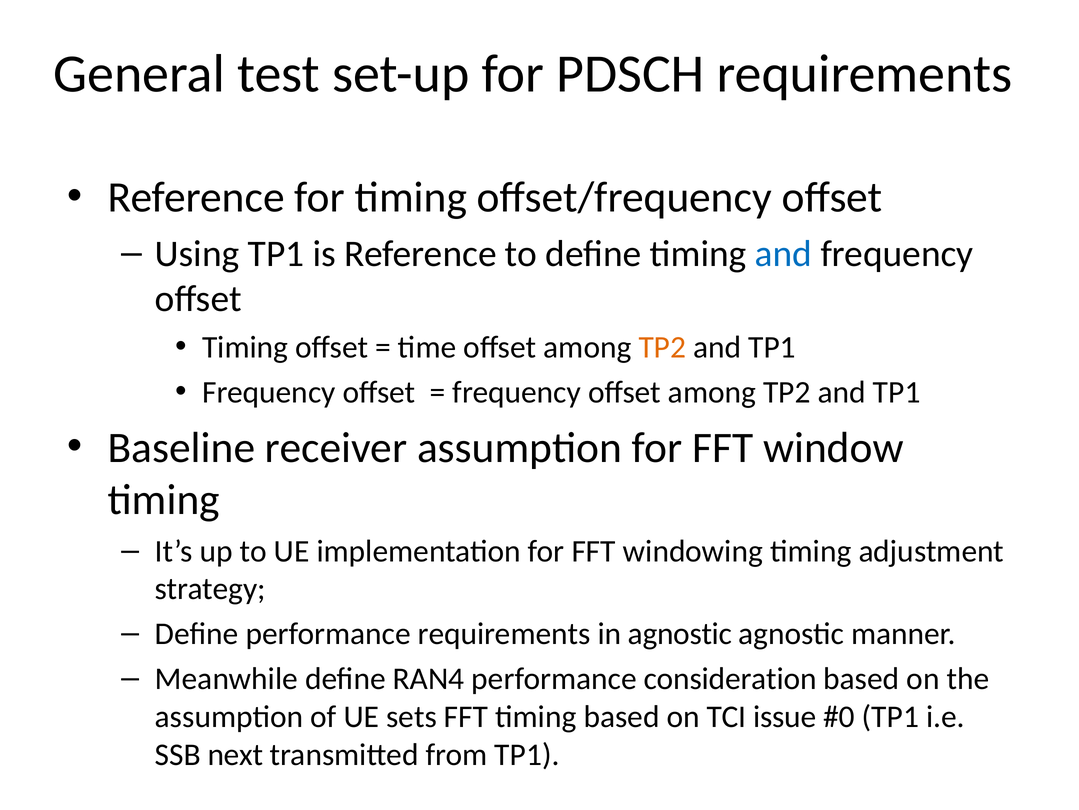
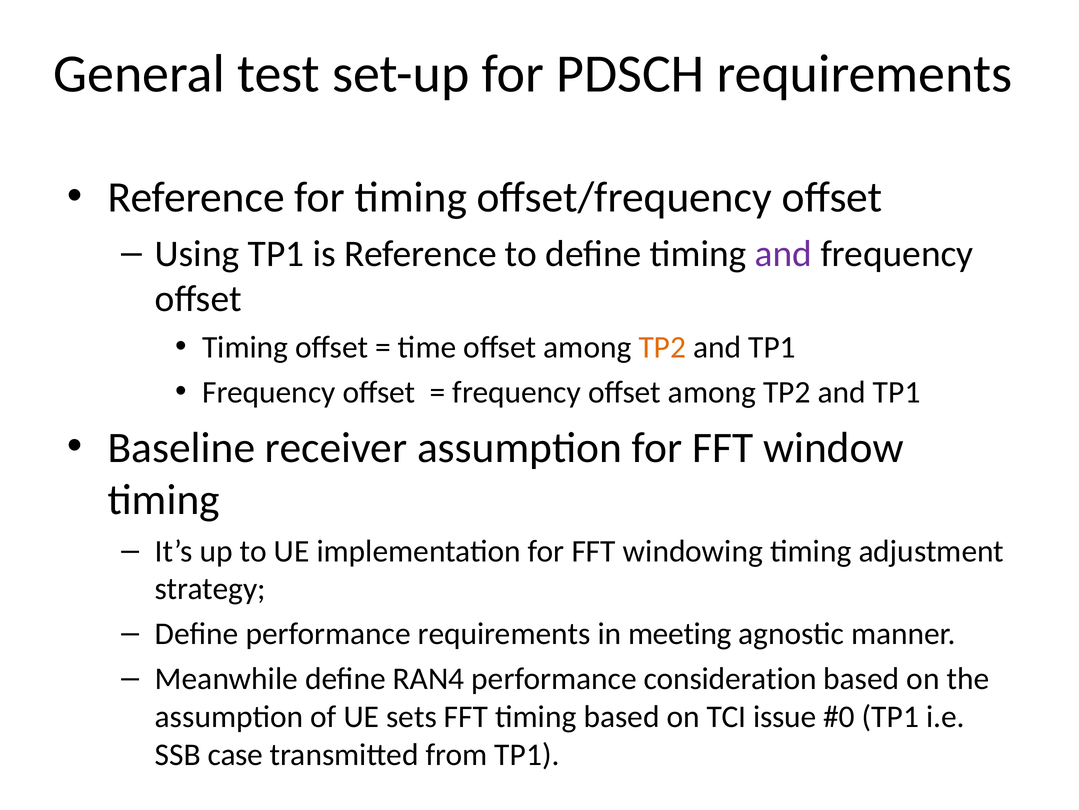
and at (783, 254) colour: blue -> purple
in agnostic: agnostic -> meeting
next: next -> case
